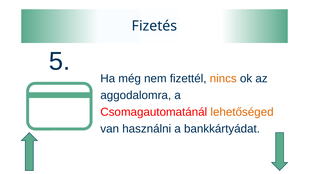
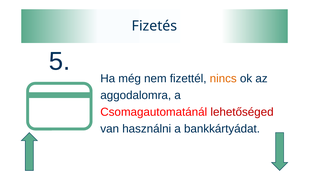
lehetőséged colour: orange -> red
